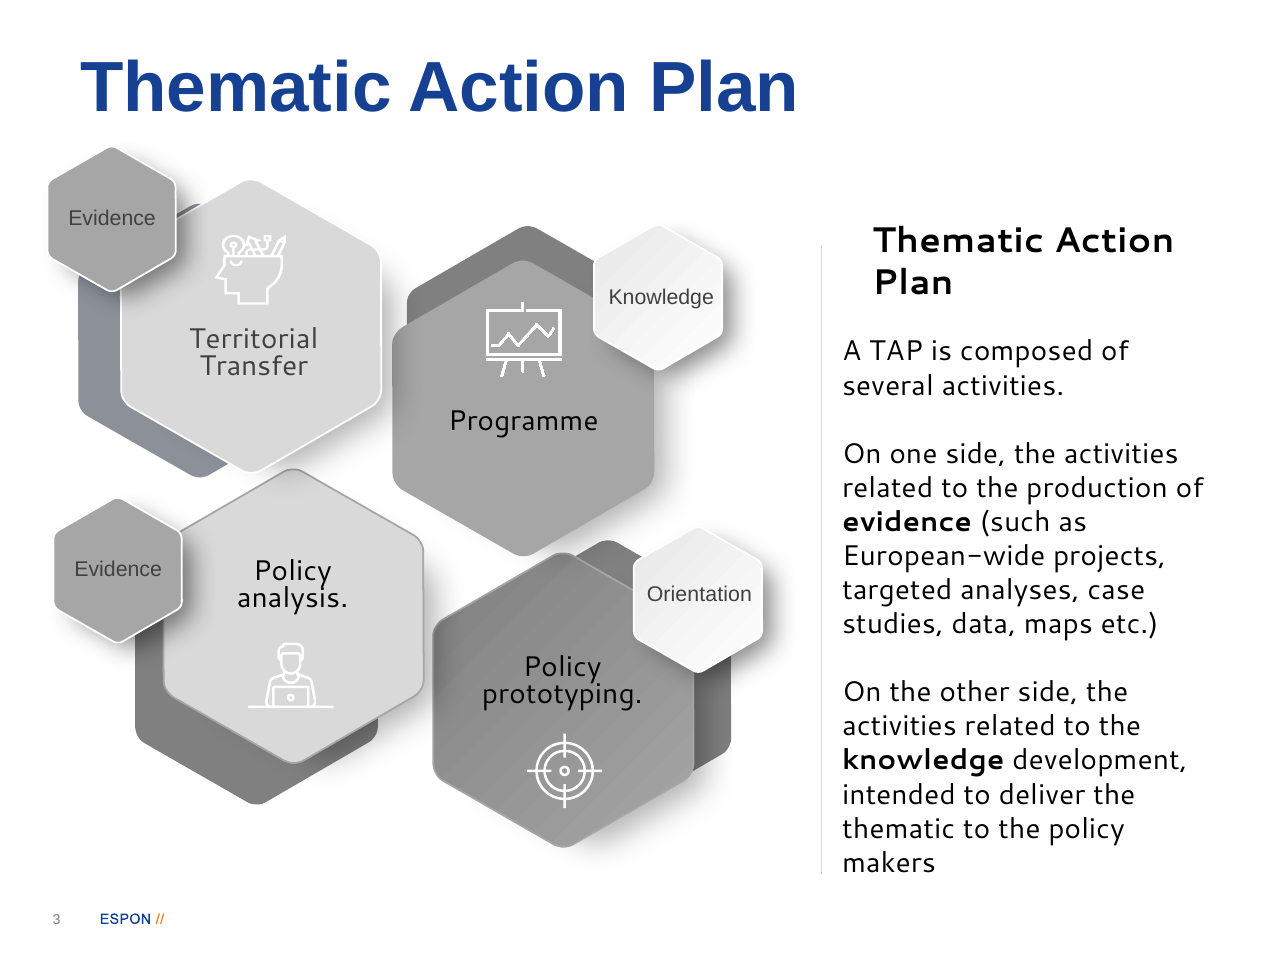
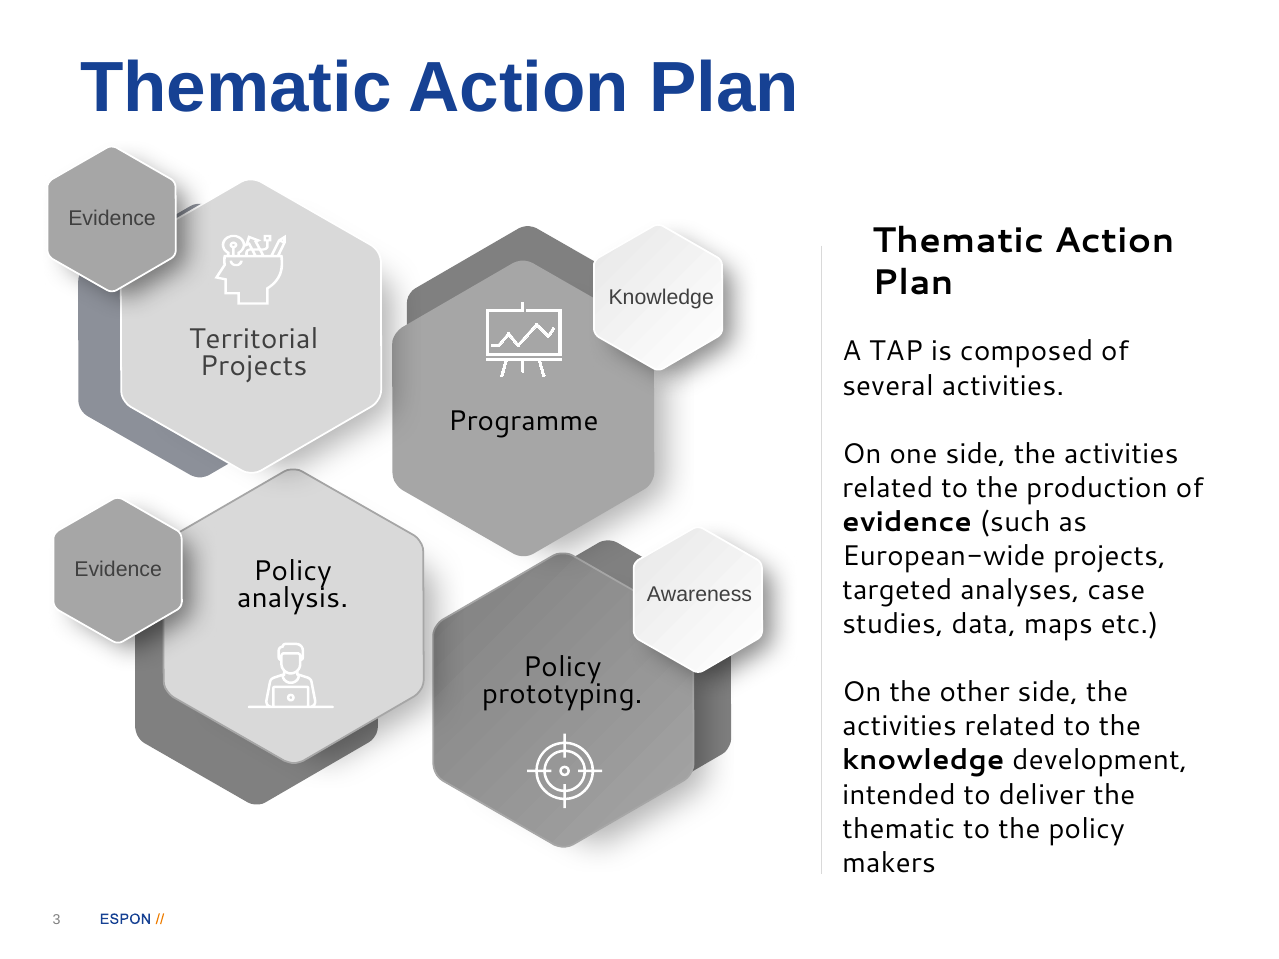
Transfer at (254, 367): Transfer -> Projects
Orientation: Orientation -> Awareness
